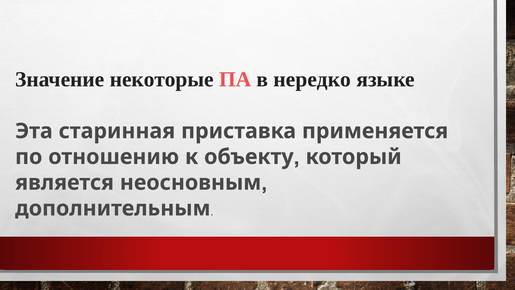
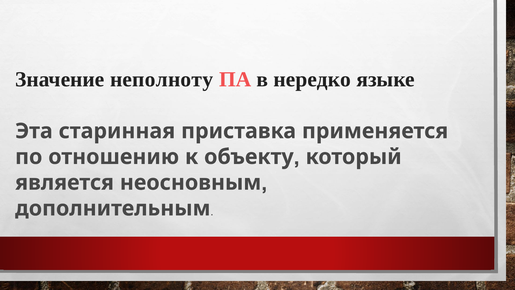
некоторые: некоторые -> неполноту
